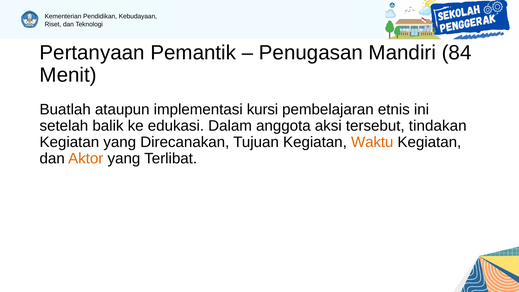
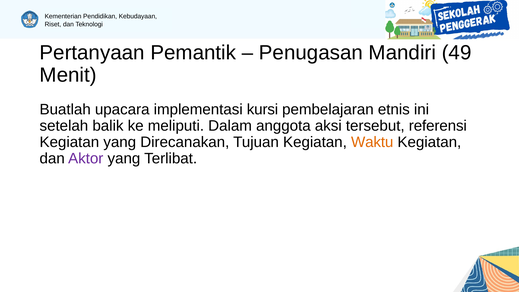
84: 84 -> 49
ataupun: ataupun -> upacara
edukasi: edukasi -> meliputi
tindakan: tindakan -> referensi
Aktor colour: orange -> purple
